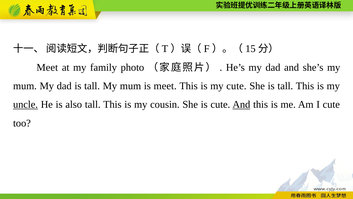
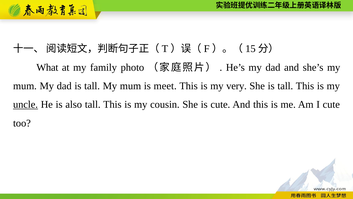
Meet at (47, 67): Meet -> What
my cute: cute -> very
And at (241, 104) underline: present -> none
